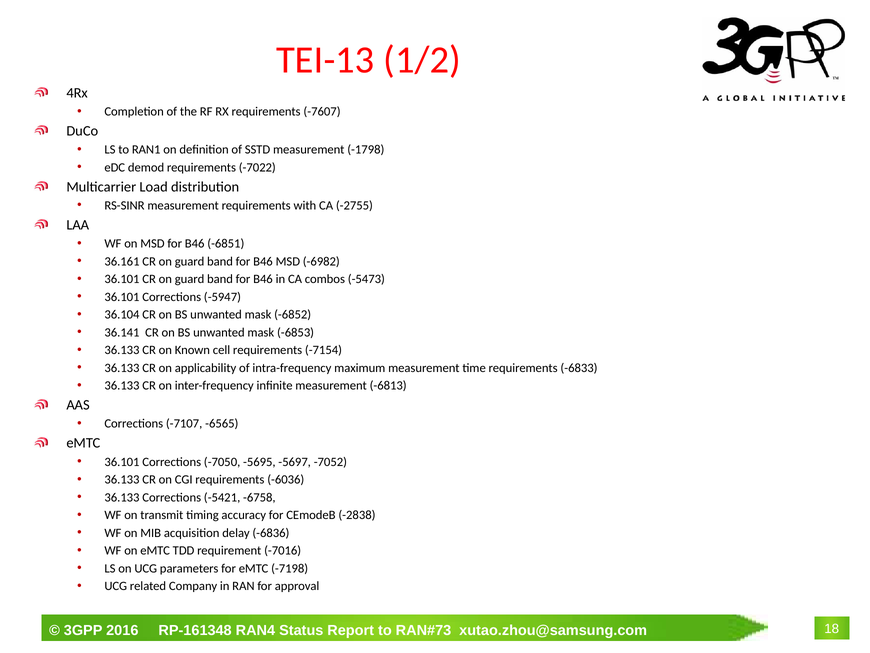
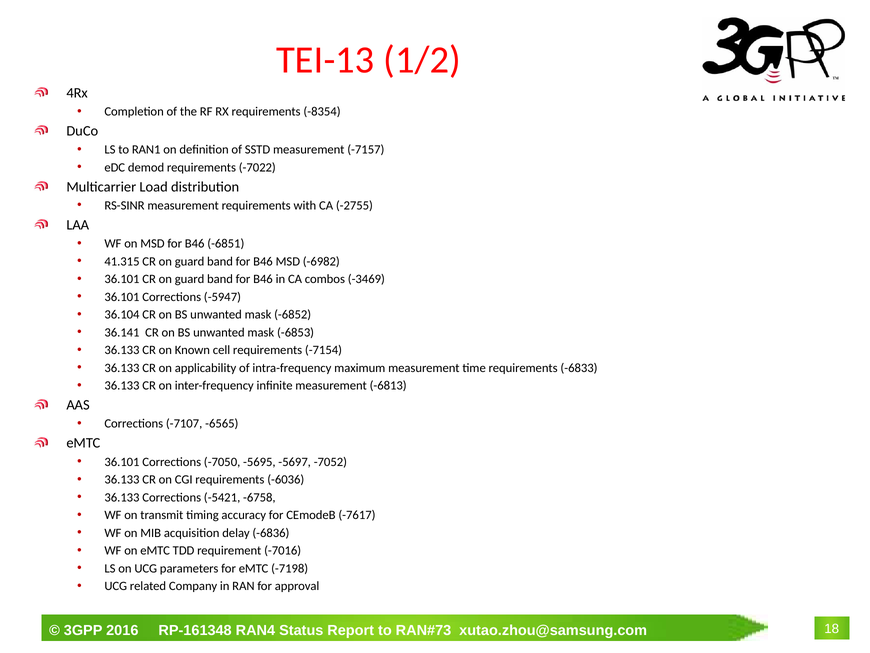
-7607: -7607 -> -8354
-1798: -1798 -> -7157
36.161: 36.161 -> 41.315
-5473: -5473 -> -3469
-2838: -2838 -> -7617
